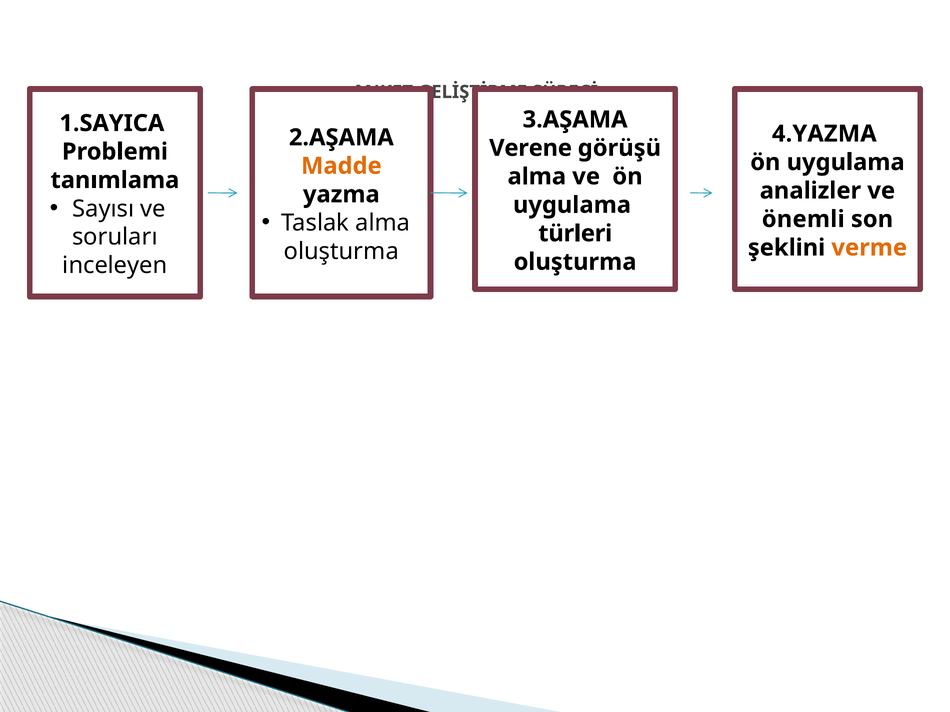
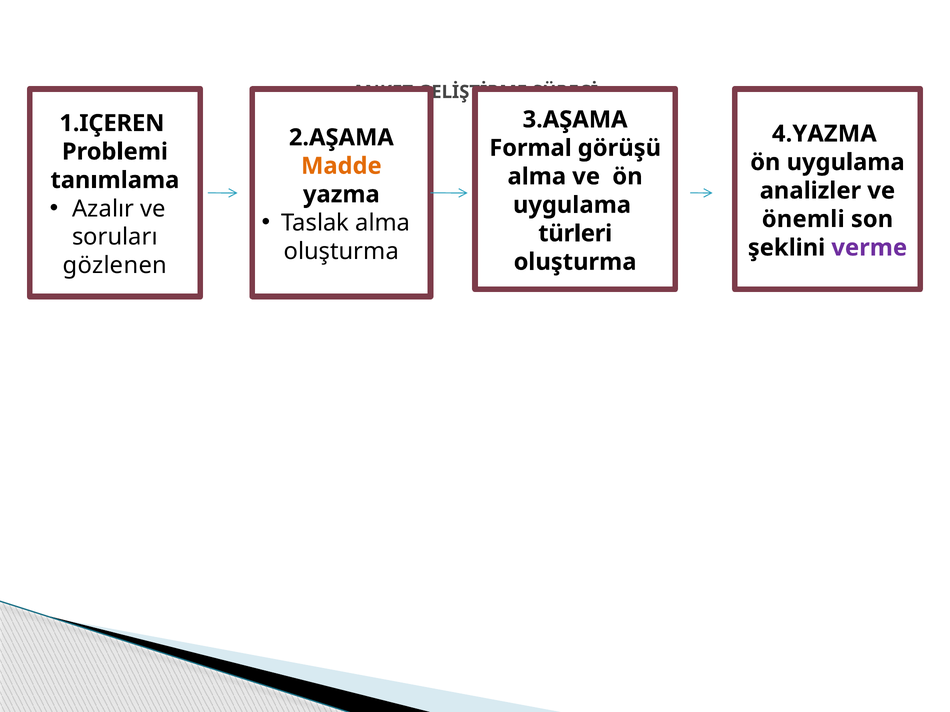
1.SAYICA: 1.SAYICA -> 1.IÇEREN
Verene: Verene -> Formal
Sayısı: Sayısı -> Azalır
verme colour: orange -> purple
inceleyen: inceleyen -> gözlenen
